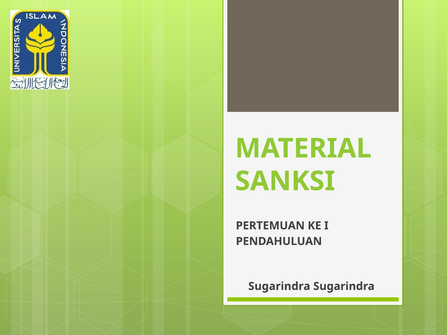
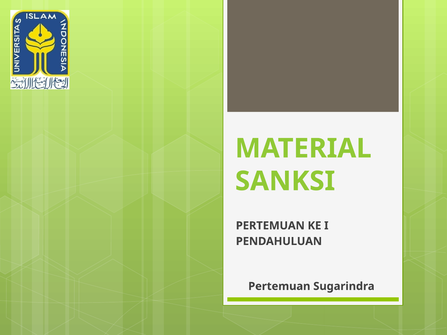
Sugarindra at (279, 286): Sugarindra -> Pertemuan
